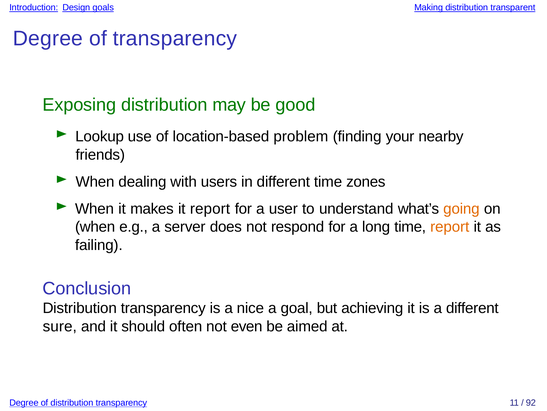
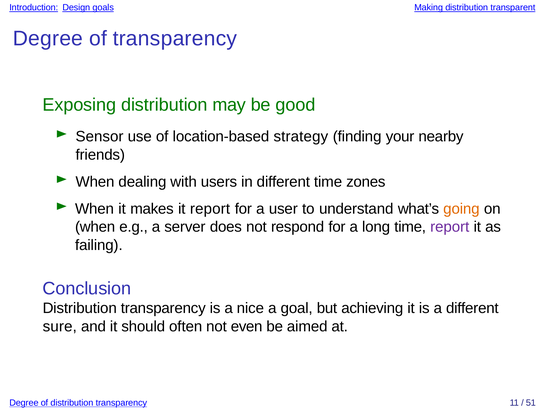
Lookup: Lookup -> Sensor
problem: problem -> strategy
report at (450, 227) colour: orange -> purple
92: 92 -> 51
